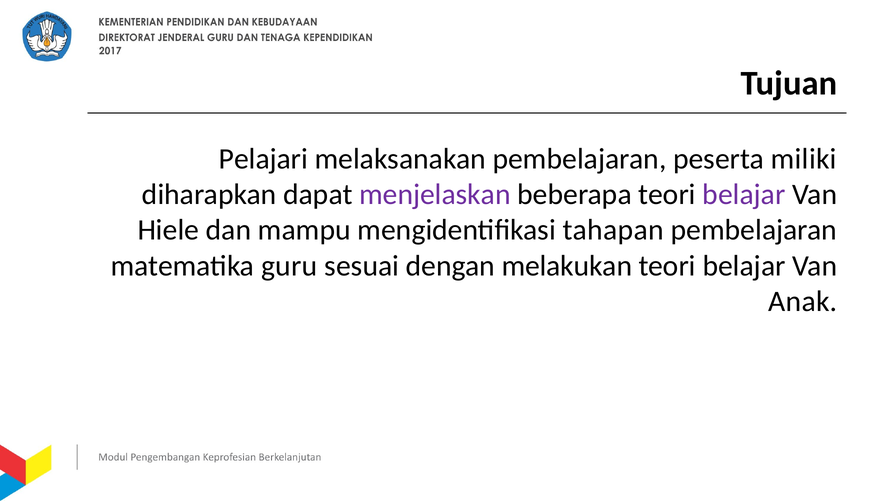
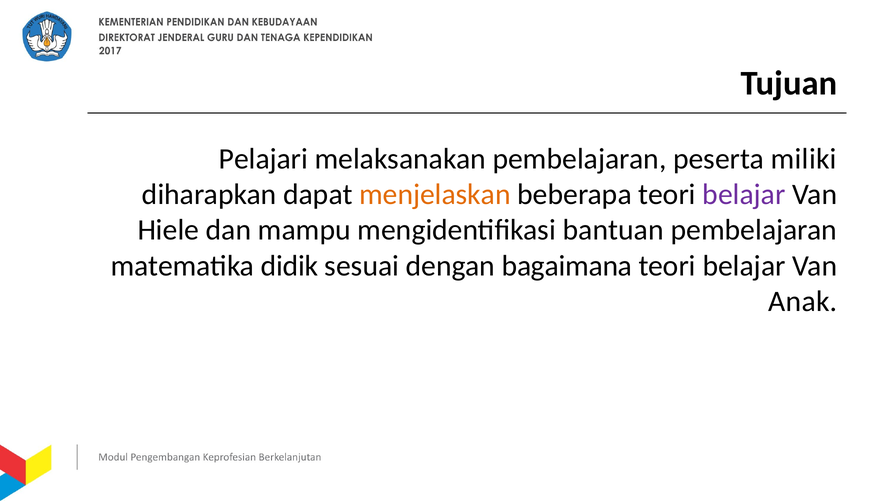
menjelaskan colour: purple -> orange
tahapan: tahapan -> bantuan
guru: guru -> didik
melakukan: melakukan -> bagaimana
